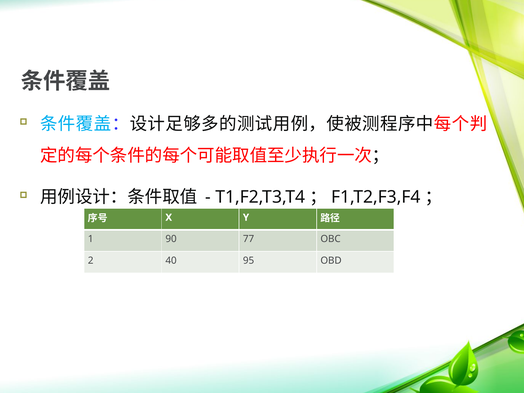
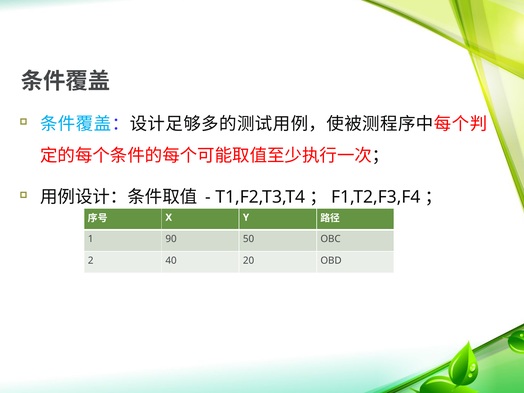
77: 77 -> 50
95: 95 -> 20
